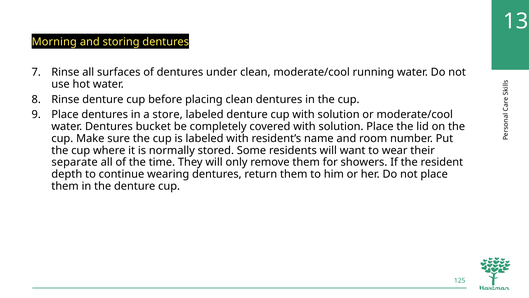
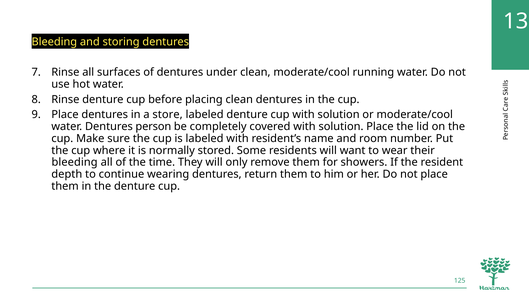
Morning at (54, 42): Morning -> Bleeding
bucket: bucket -> person
separate at (75, 162): separate -> bleeding
